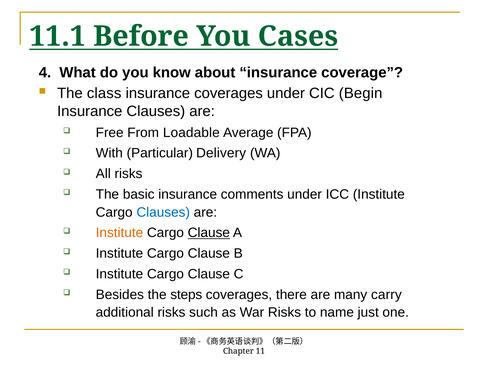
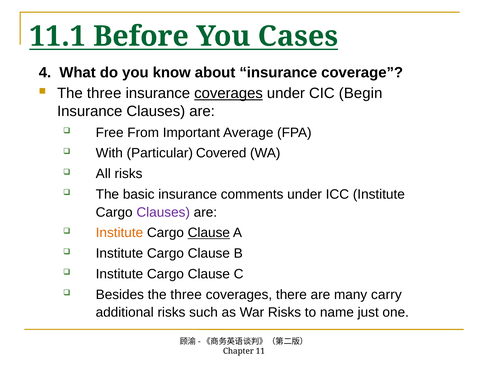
class at (104, 93): class -> three
coverages at (229, 93) underline: none -> present
Loadable: Loadable -> Important
Delivery: Delivery -> Covered
Clauses at (163, 212) colour: blue -> purple
Besides the steps: steps -> three
